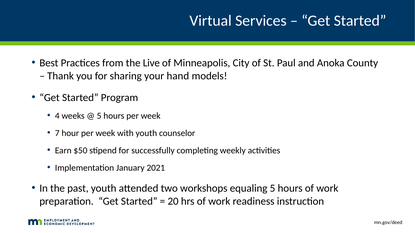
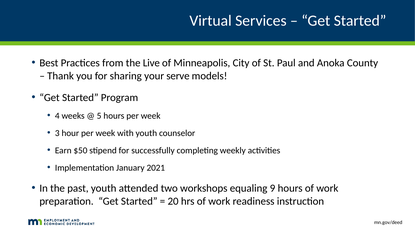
hand: hand -> serve
7: 7 -> 3
equaling 5: 5 -> 9
